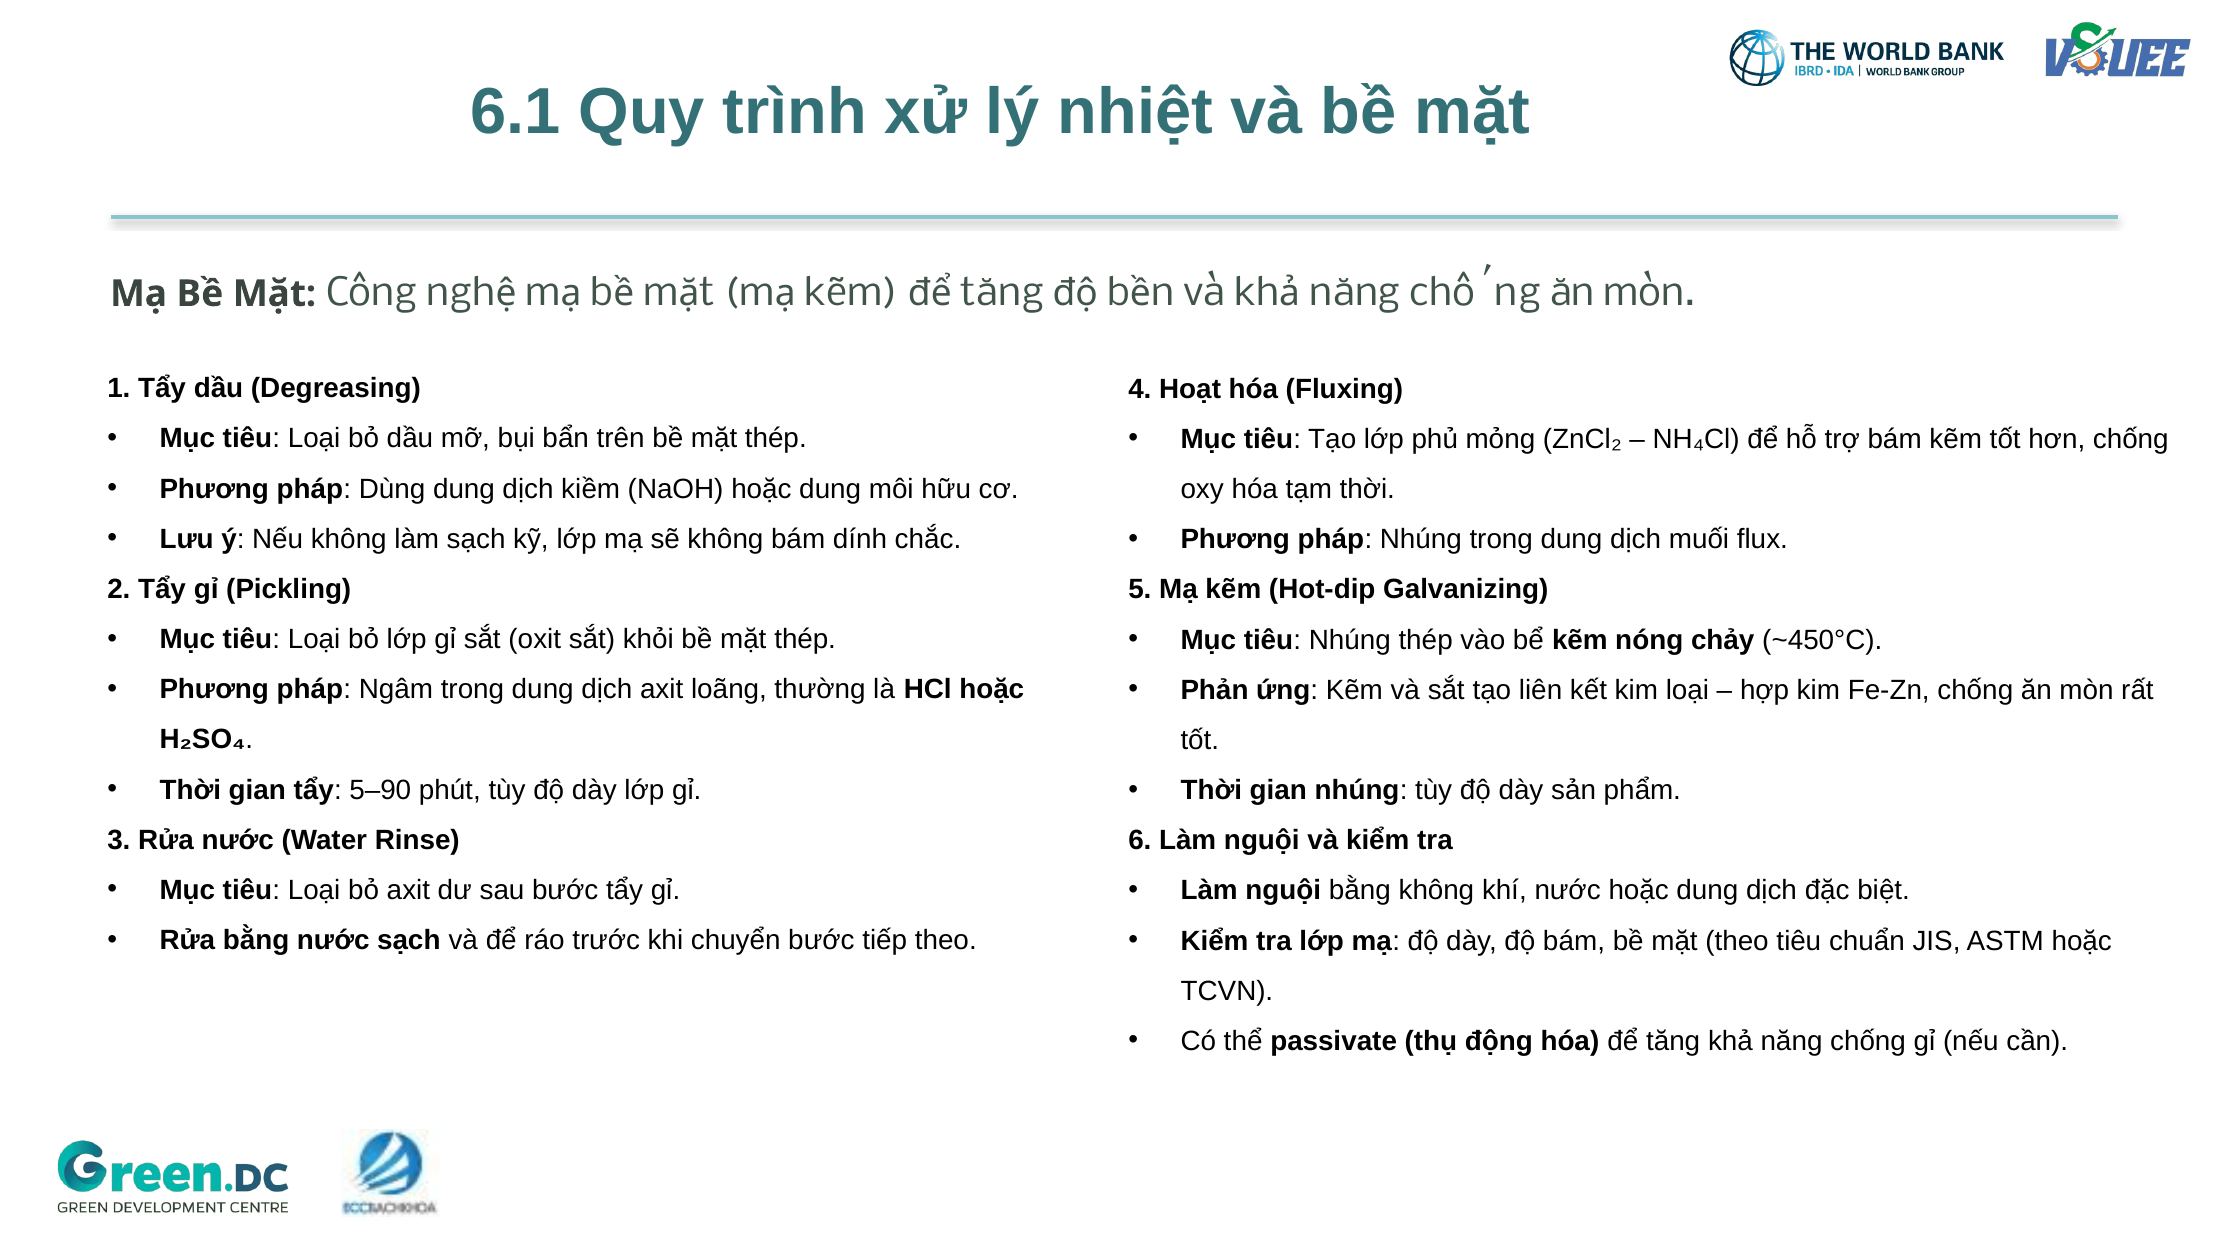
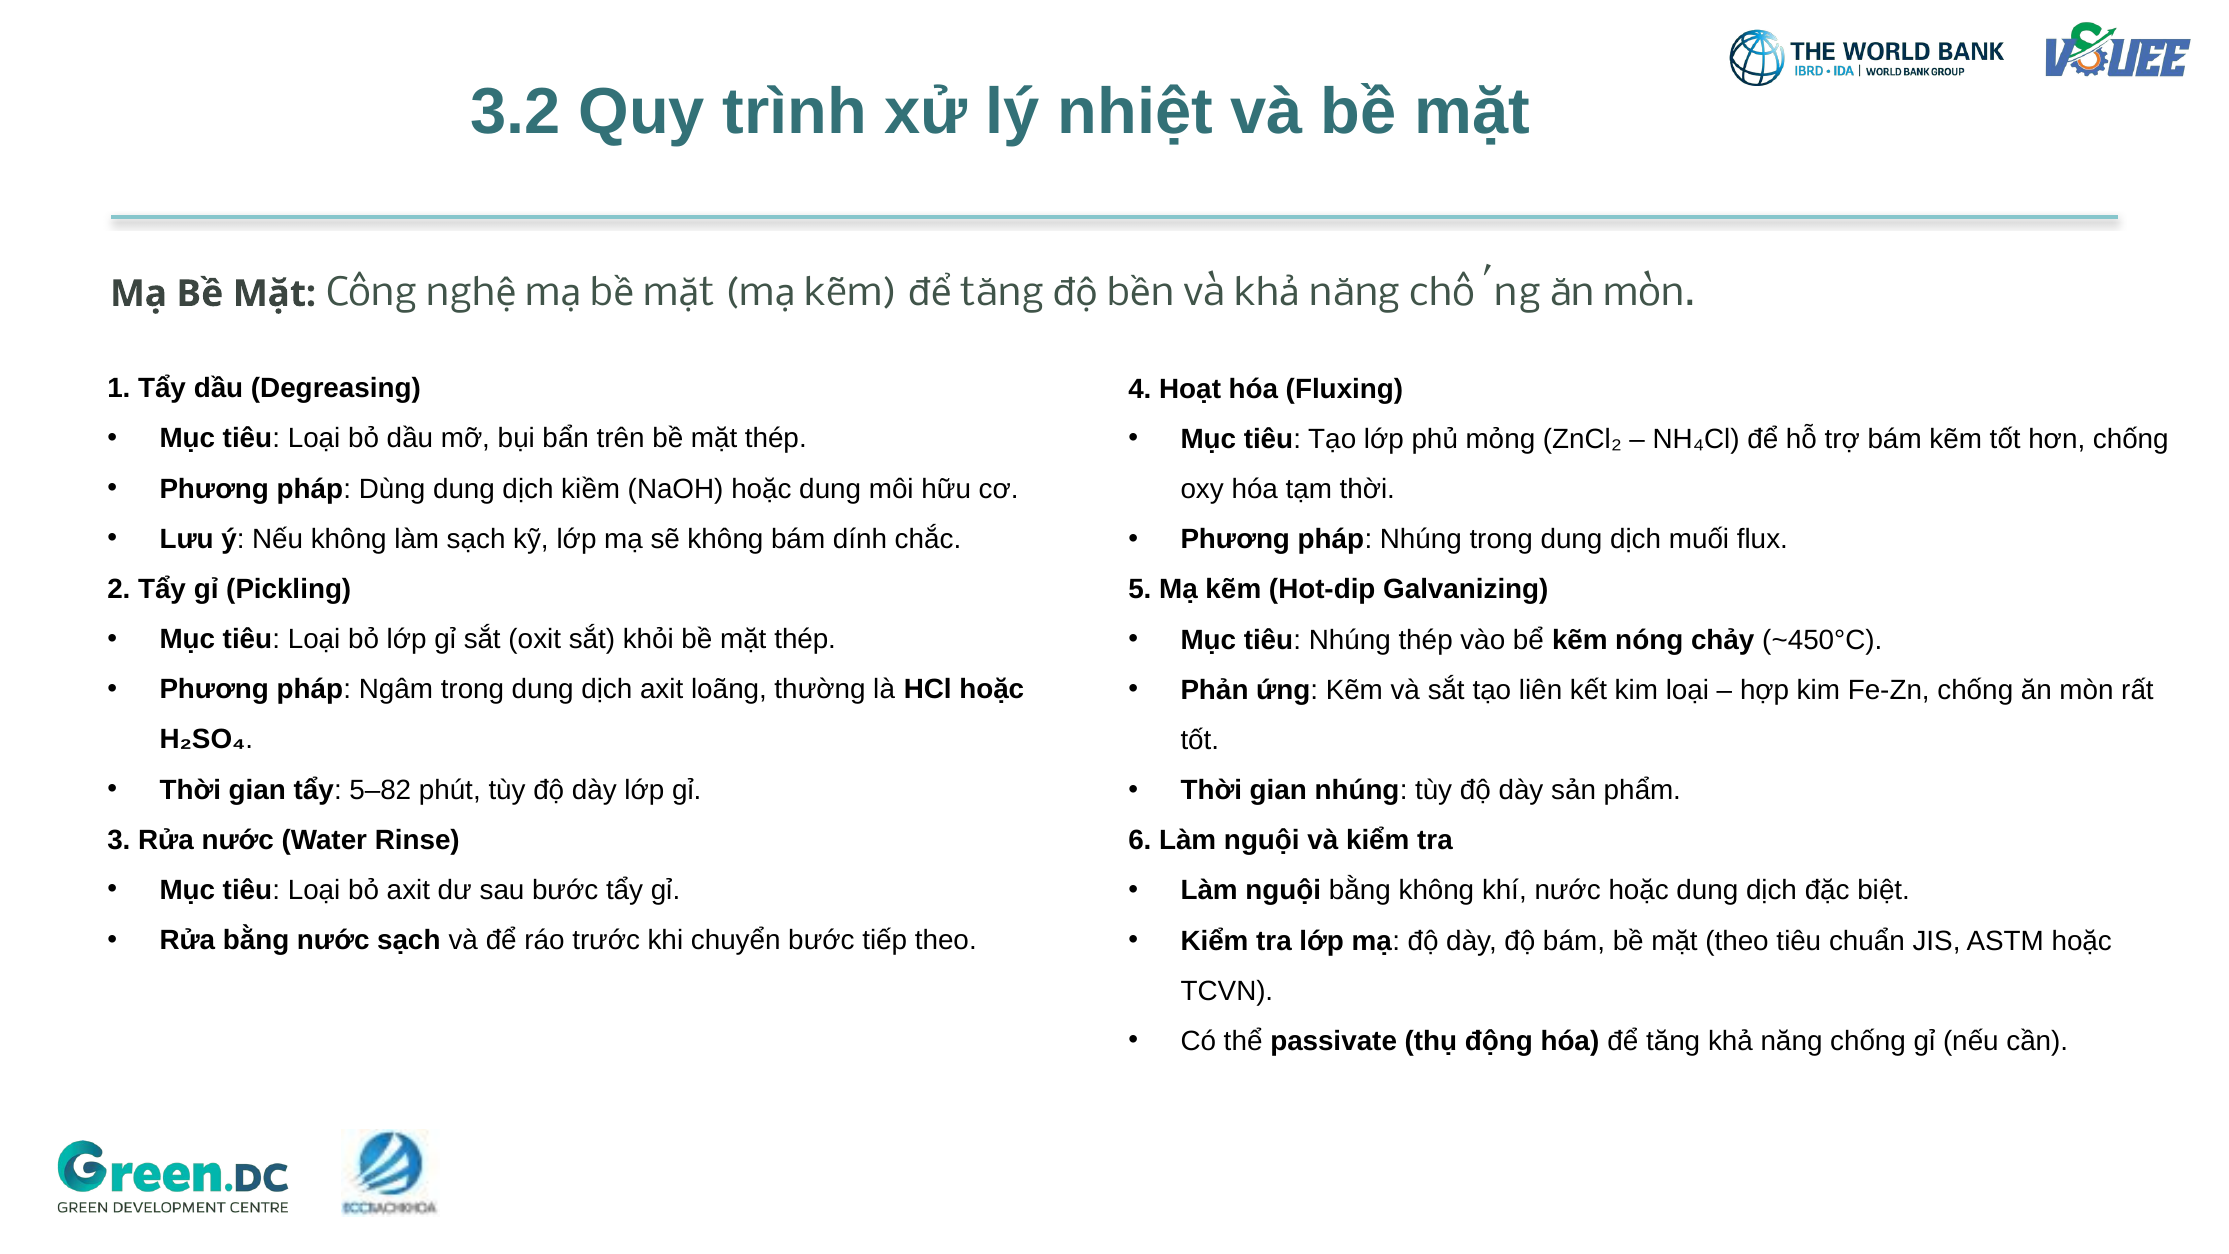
6.1: 6.1 -> 3.2
5–90: 5–90 -> 5–82
